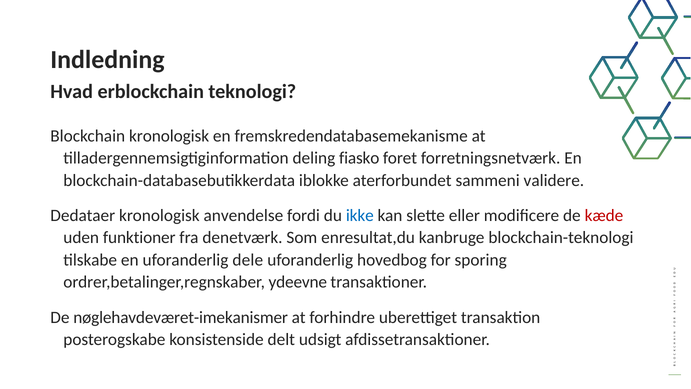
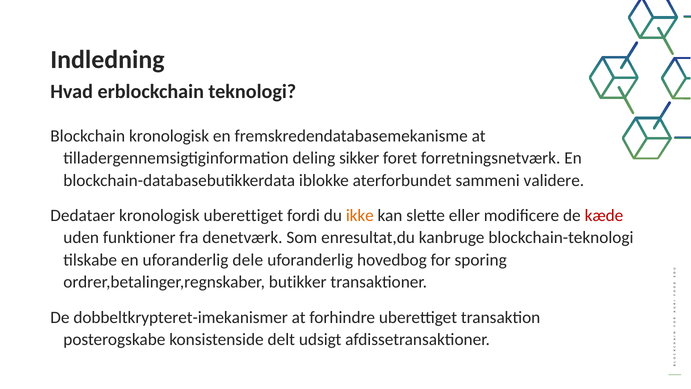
fiasko: fiasko -> sikker
kronologisk anvendelse: anvendelse -> uberettiget
ikke colour: blue -> orange
ydeevne: ydeevne -> butikker
nøglehavdeværet-imekanismer: nøglehavdeværet-imekanismer -> dobbeltkrypteret-imekanismer
